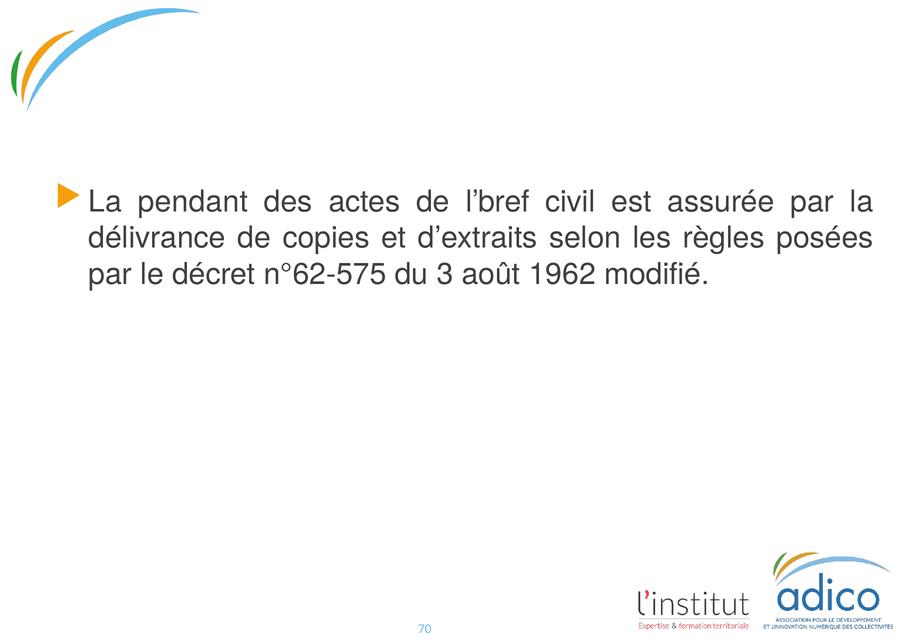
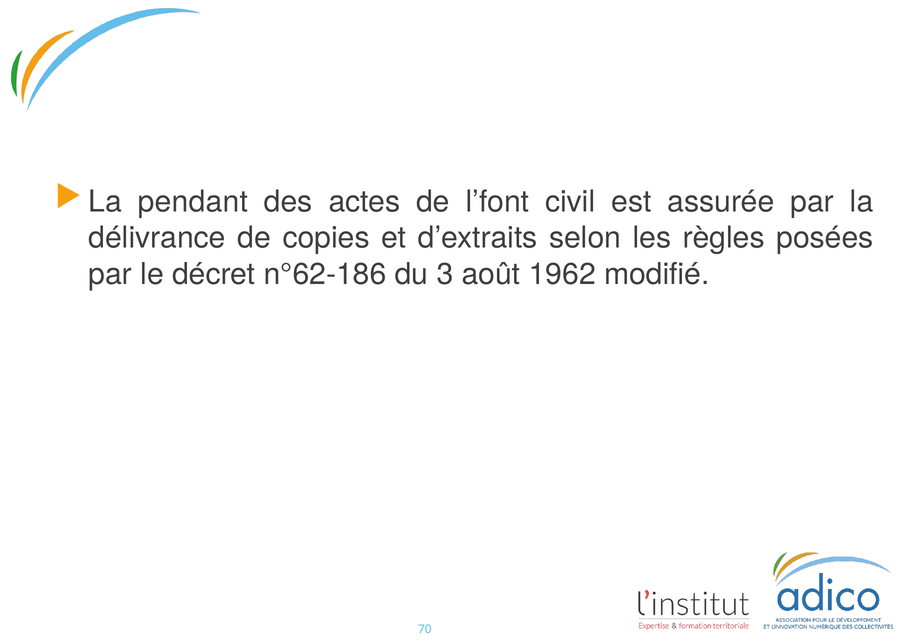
l’bref: l’bref -> l’font
n°62-575: n°62-575 -> n°62-186
